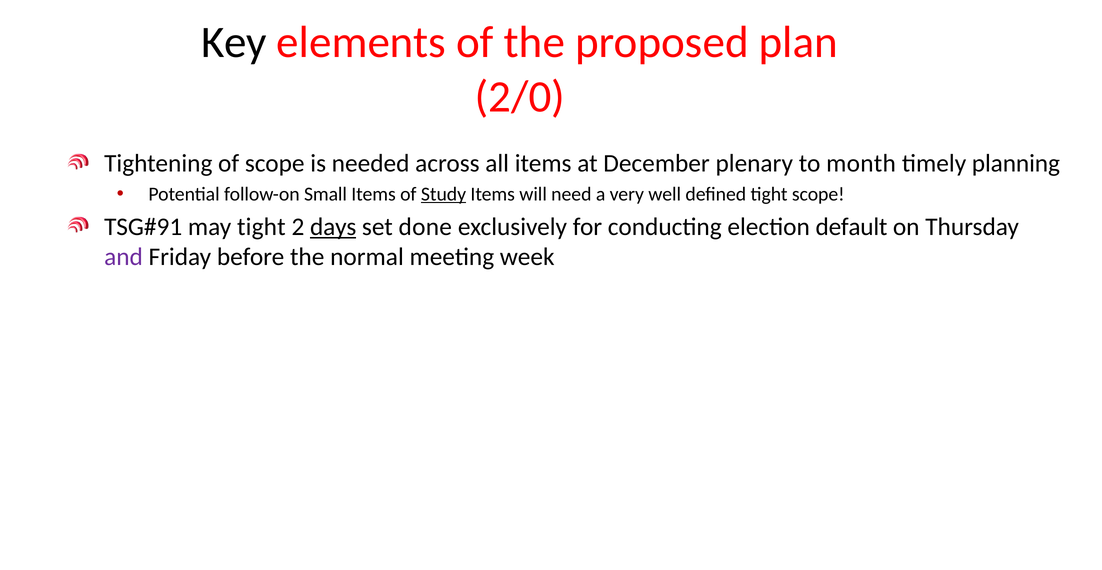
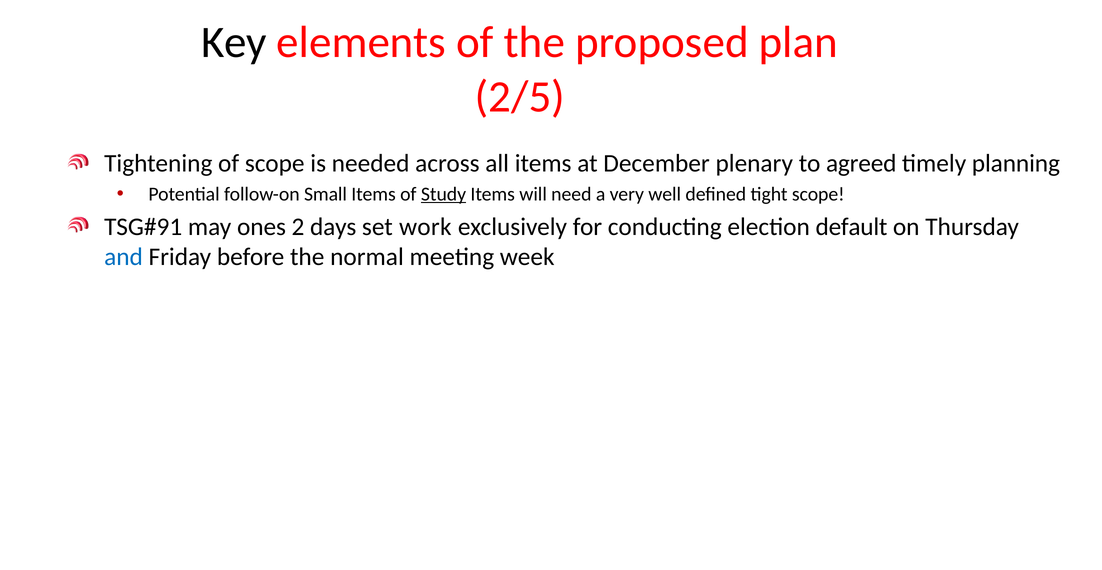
2/0: 2/0 -> 2/5
month: month -> agreed
may tight: tight -> ones
days underline: present -> none
done: done -> work
and colour: purple -> blue
